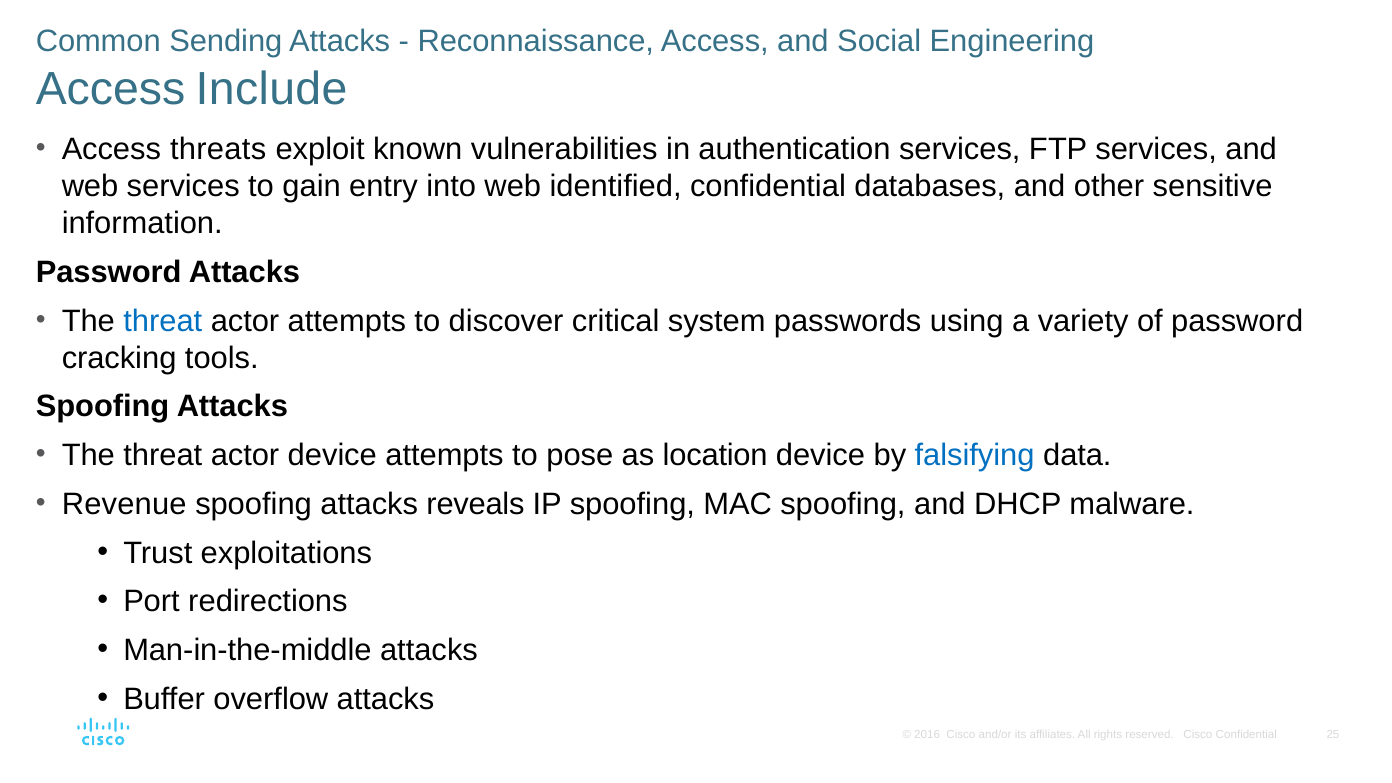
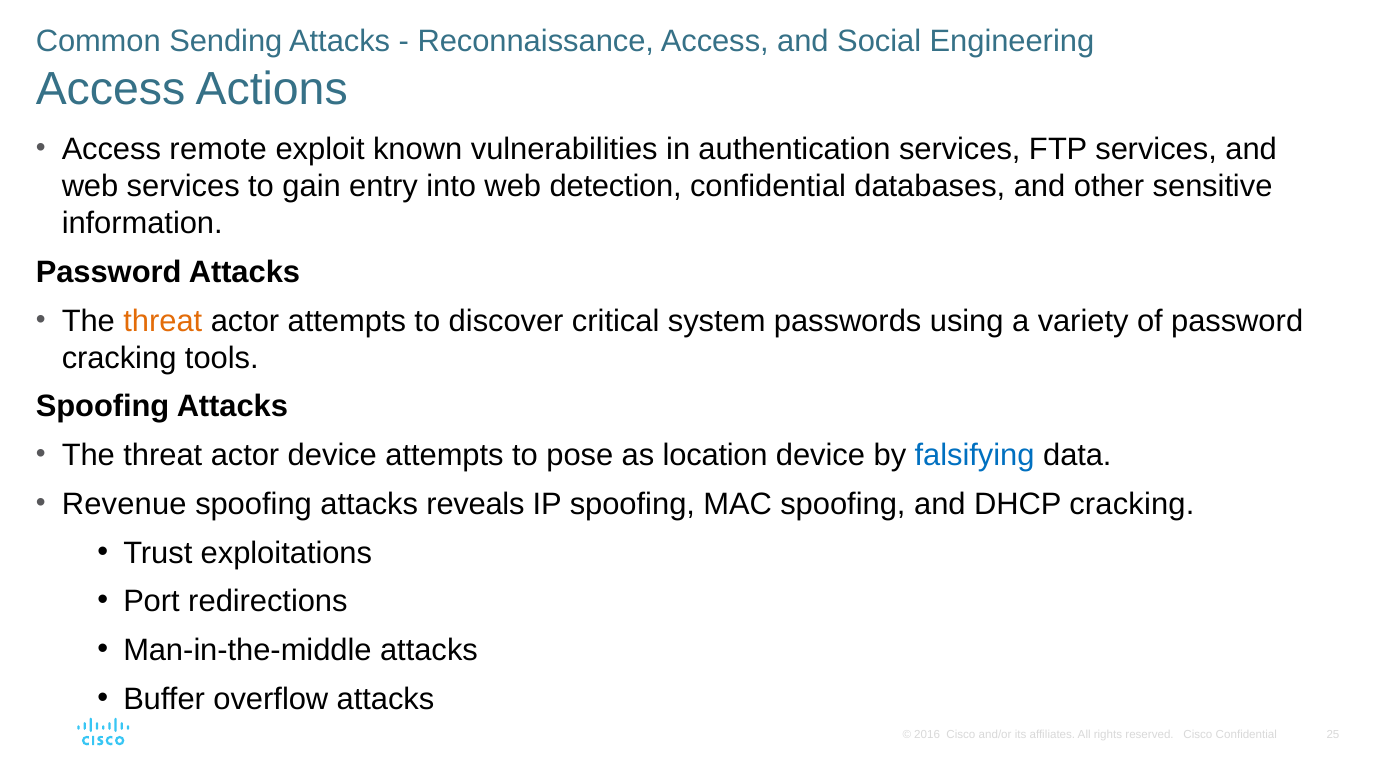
Include: Include -> Actions
threats: threats -> remote
identified: identified -> detection
threat at (163, 321) colour: blue -> orange
DHCP malware: malware -> cracking
